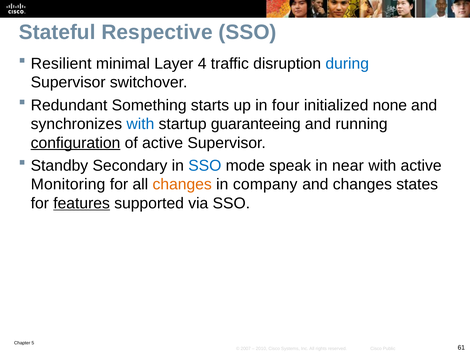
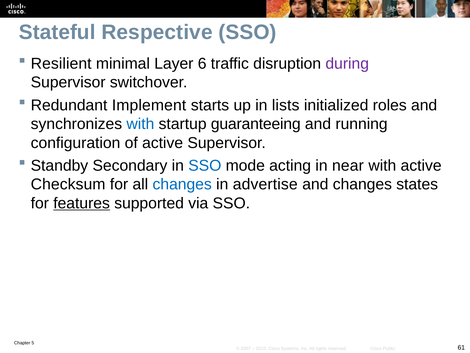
4: 4 -> 6
during colour: blue -> purple
Something: Something -> Implement
four: four -> lists
none: none -> roles
configuration underline: present -> none
speak: speak -> acting
Monitoring: Monitoring -> Checksum
changes at (182, 184) colour: orange -> blue
company: company -> advertise
